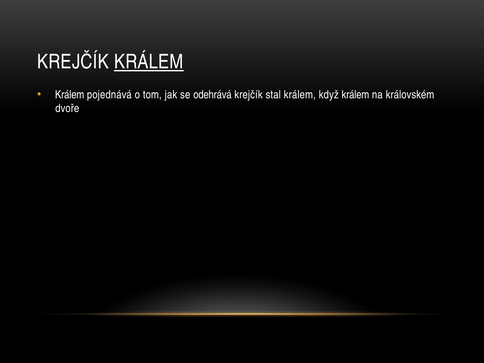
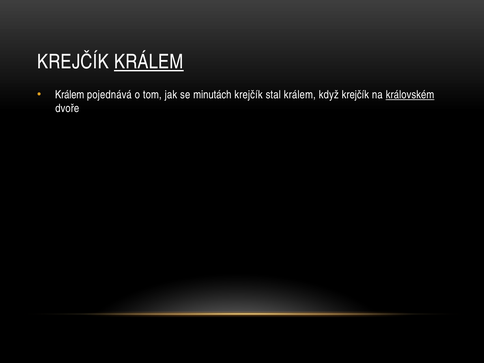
odehrává: odehrává -> minutách
když králem: králem -> krejčík
královském underline: none -> present
